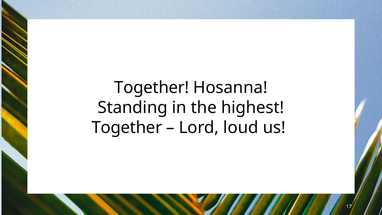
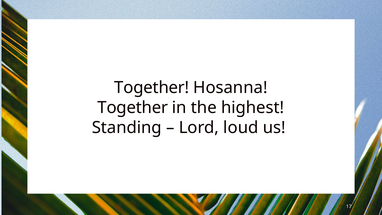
Standing at (133, 108): Standing -> Together
Together at (127, 128): Together -> Standing
